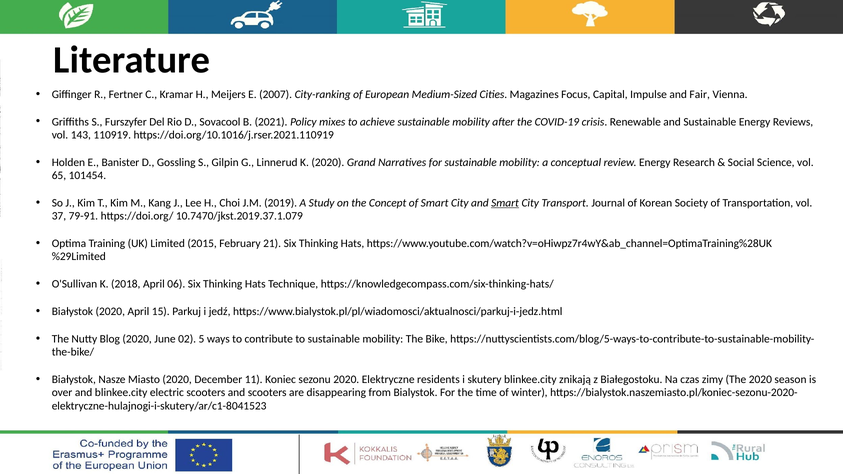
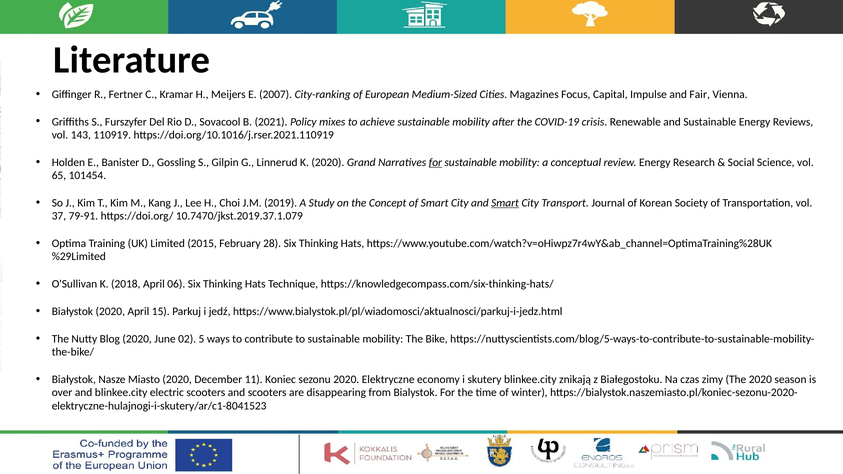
for at (435, 162) underline: none -> present
21: 21 -> 28
residents: residents -> economy
